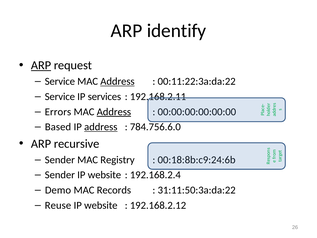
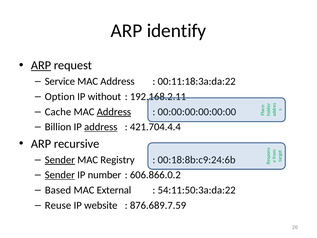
Address at (118, 81) underline: present -> none
00:11:22:3a:da:22: 00:11:22:3a:da:22 -> 00:11:18:3a:da:22
Service at (60, 97): Service -> Option
services: services -> without
Errors: Errors -> Cache
Based: Based -> Billion
784.756.6.0: 784.756.6.0 -> 421.704.4.4
Sender at (60, 160) underline: none -> present
Sender at (60, 175) underline: none -> present
website at (104, 175): website -> number
192.168.2.4: 192.168.2.4 -> 606.866.0.2
Demo: Demo -> Based
Records: Records -> External
31:11:50:3a:da:22: 31:11:50:3a:da:22 -> 54:11:50:3a:da:22
192.168.2.12: 192.168.2.12 -> 876.689.7.59
